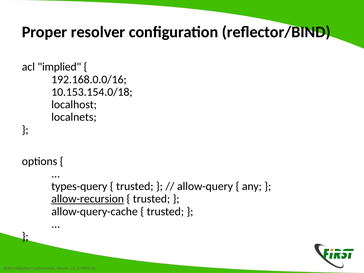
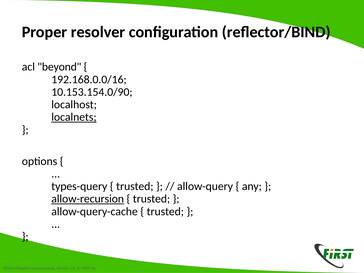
implied: implied -> beyond
10.153.154.0/18: 10.153.154.0/18 -> 10.153.154.0/90
localnets underline: none -> present
